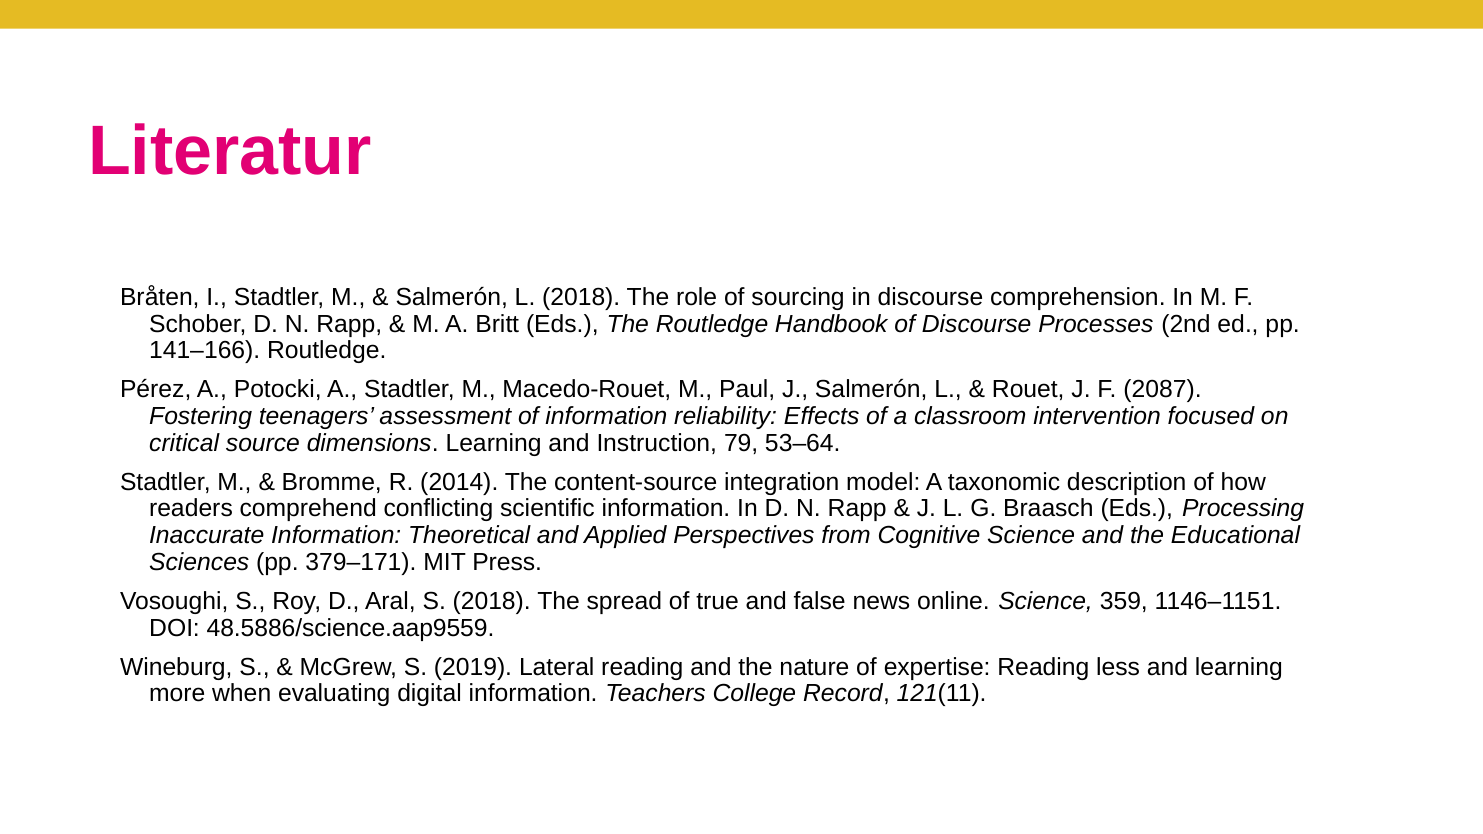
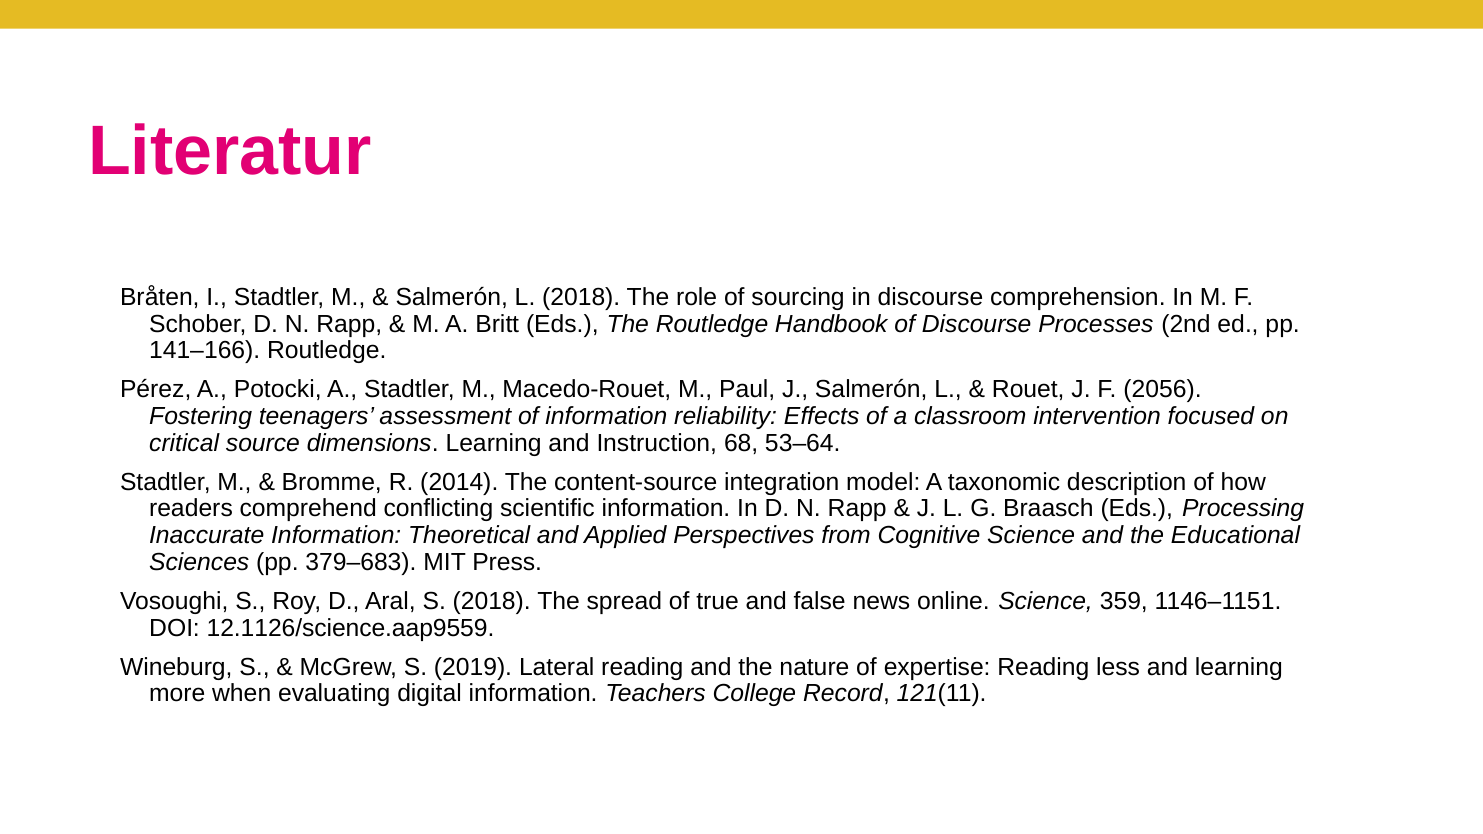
2087: 2087 -> 2056
79: 79 -> 68
379–171: 379–171 -> 379–683
48.5886/science.aap9559: 48.5886/science.aap9559 -> 12.1126/science.aap9559
